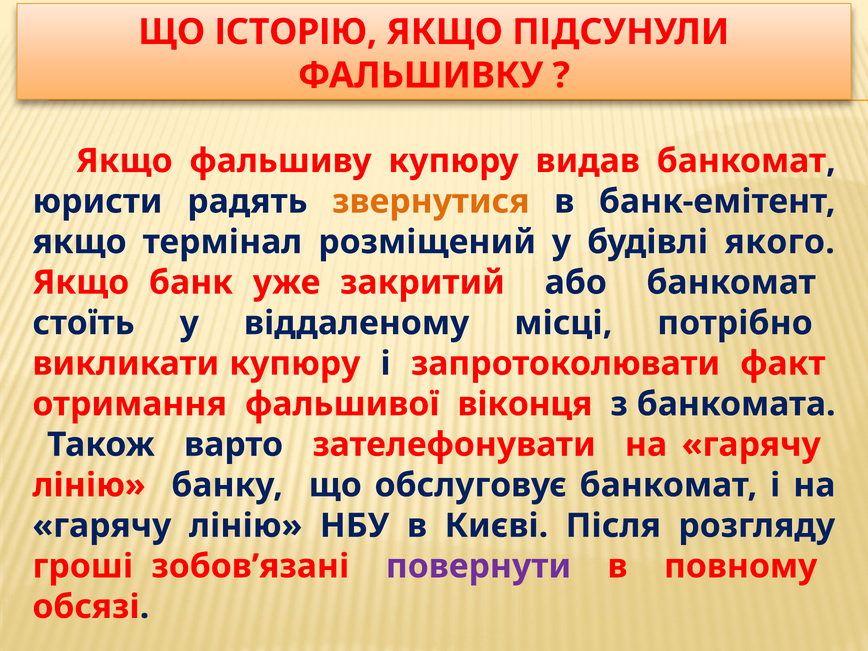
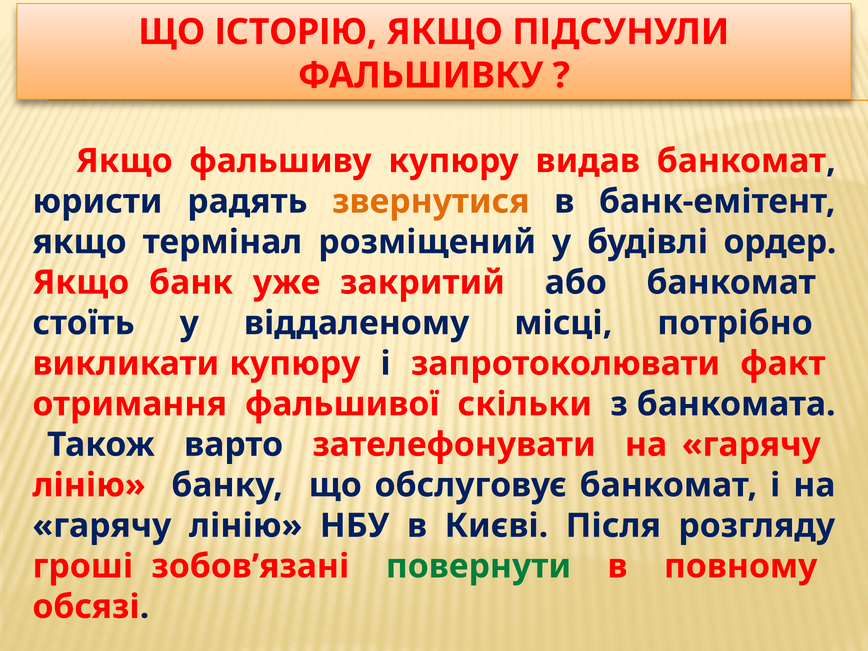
якого: якого -> ордер
віконця: віконця -> скільки
повернути colour: purple -> green
